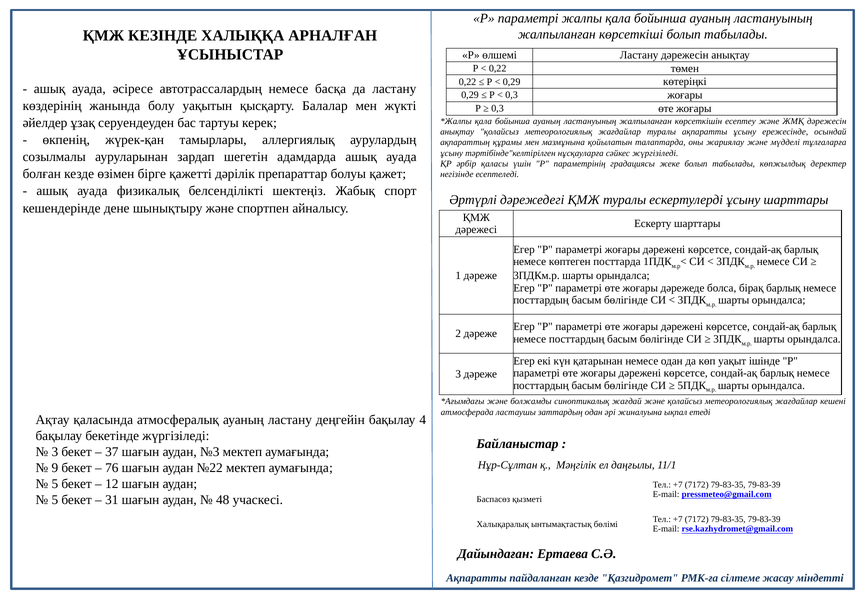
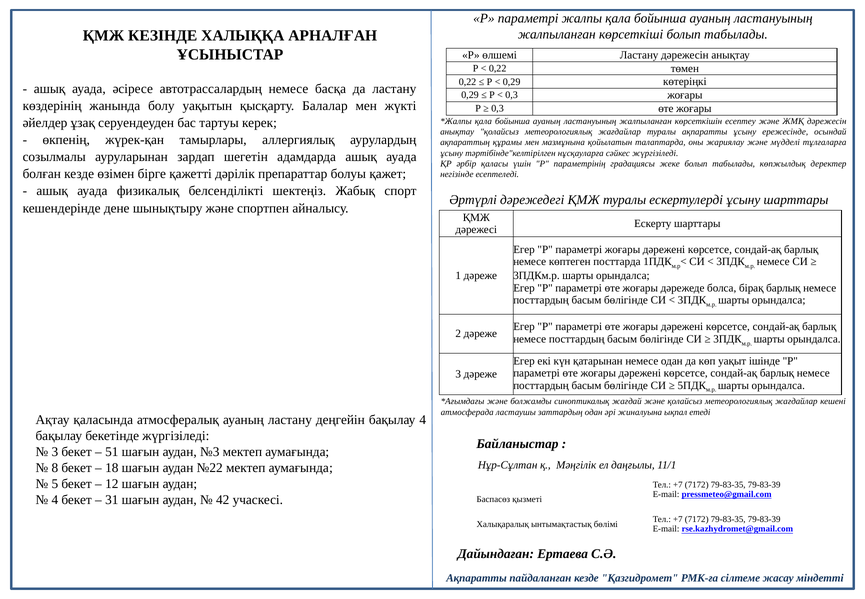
37: 37 -> 51
9: 9 -> 8
76: 76 -> 18
5 at (55, 500): 5 -> 4
48: 48 -> 42
